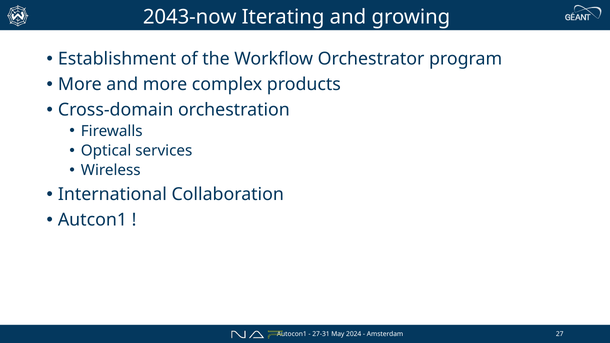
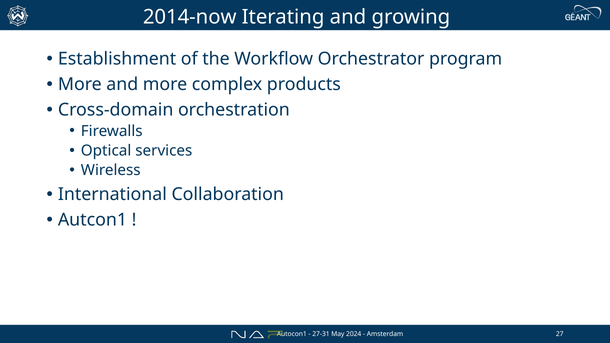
2043-now: 2043-now -> 2014-now
